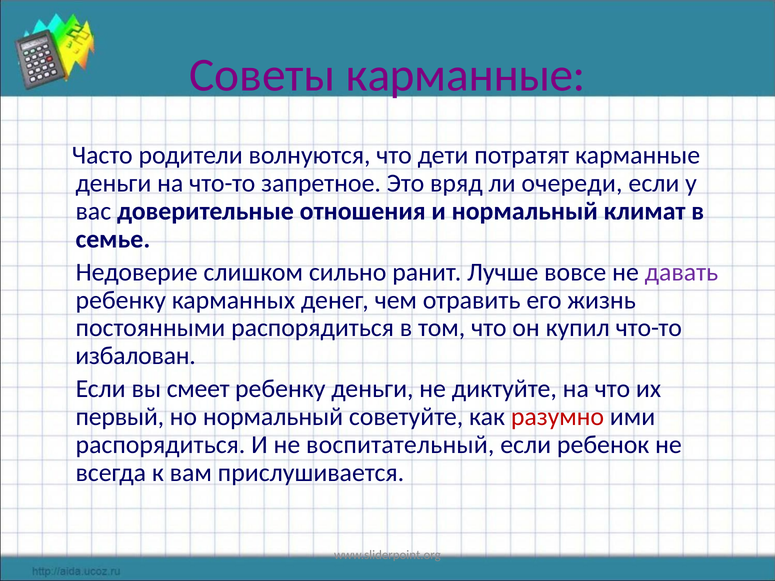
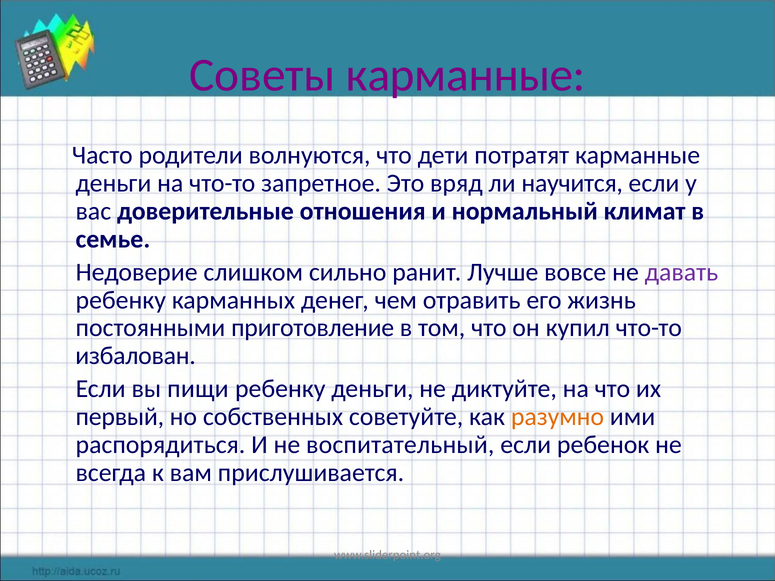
очереди: очереди -> научится
постоянными распорядиться: распорядиться -> приготовление
смеет: смеет -> пищи
но нормальный: нормальный -> собственных
разумно colour: red -> orange
